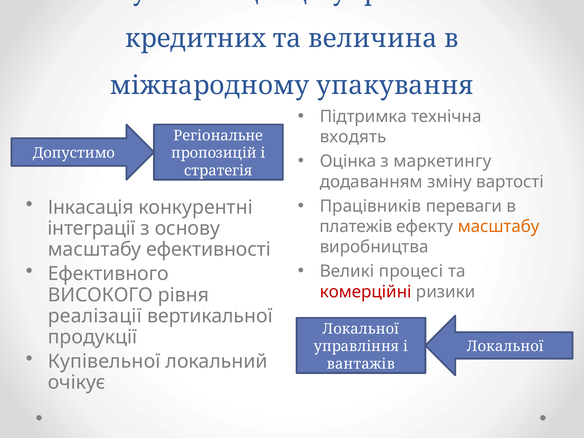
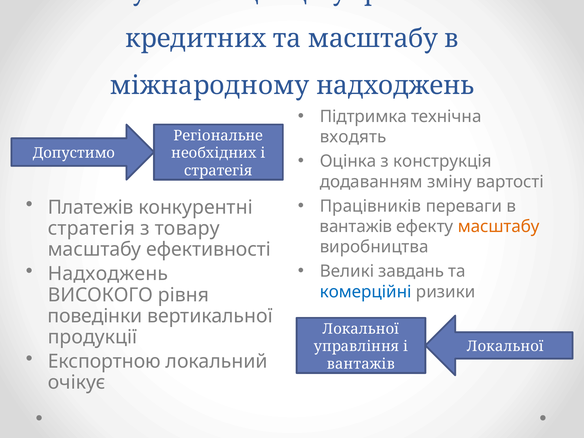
та величина: величина -> масштабу
міжнародному упакування: упакування -> надходжень
пропозицій: пропозицій -> необхідних
маркетингу: маркетингу -> конструкція
Інкасація: Інкасація -> Платежів
платежів at (356, 227): платежів -> вантажів
інтеграції at (92, 228): інтеграції -> стратегія
основу: основу -> товару
Ефективного at (108, 274): Ефективного -> Надходжень
процесі: процесі -> завдань
комерційні colour: red -> blue
реалізації: реалізації -> поведінки
Купівельної: Купівельної -> Експортною
